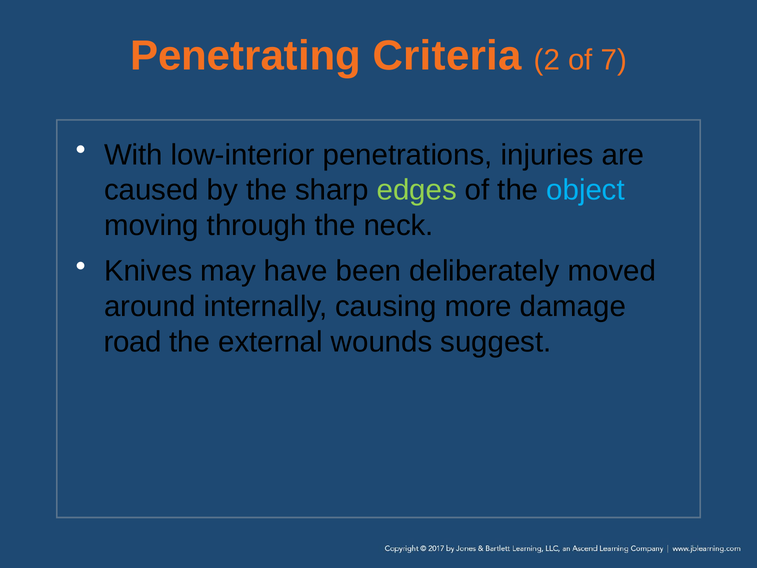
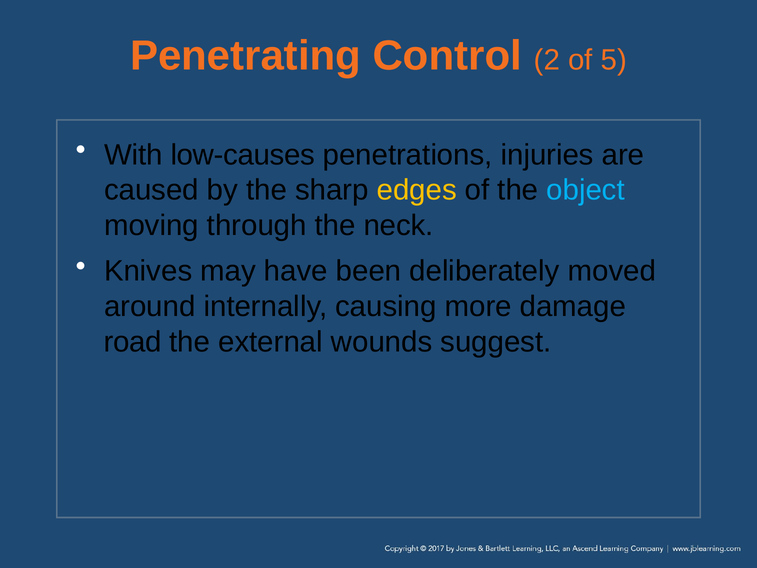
Criteria: Criteria -> Control
7: 7 -> 5
low-interior: low-interior -> low-causes
edges colour: light green -> yellow
